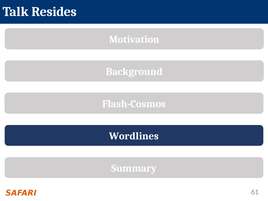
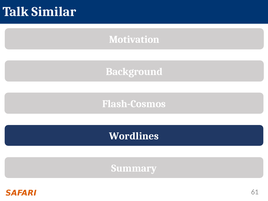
Resides: Resides -> Similar
